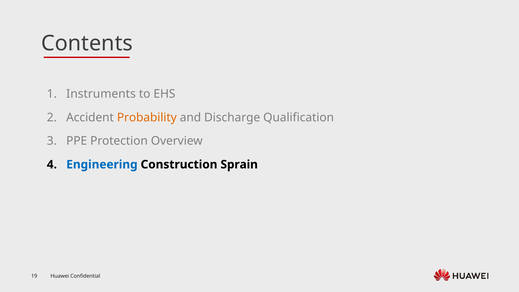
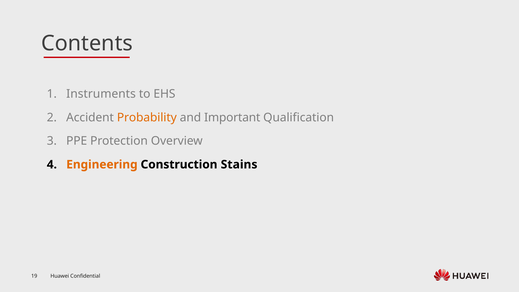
Discharge: Discharge -> Important
Engineering colour: blue -> orange
Sprain: Sprain -> Stains
